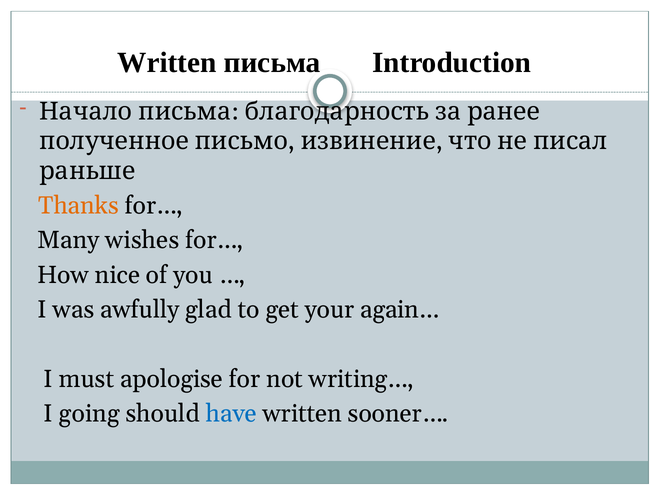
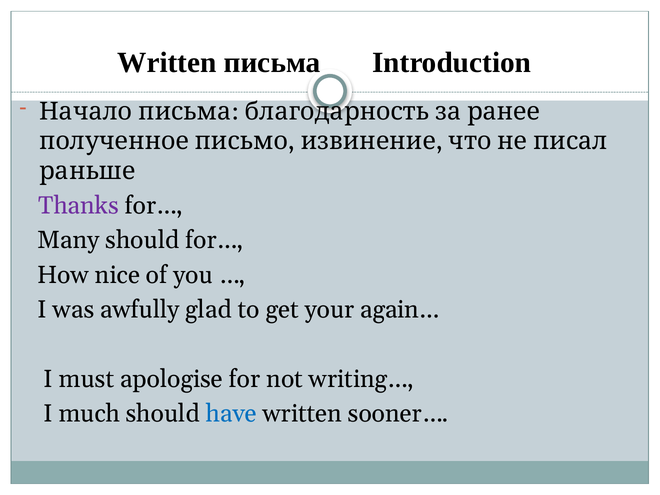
Thanks colour: orange -> purple
Many wishes: wishes -> should
going: going -> much
